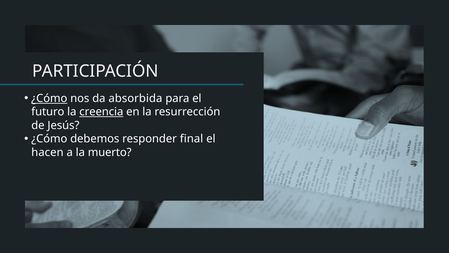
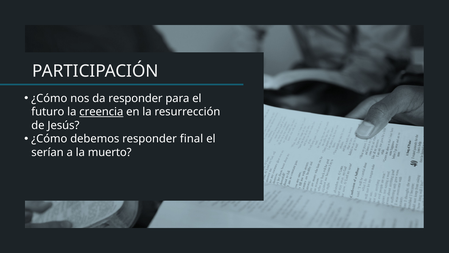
¿Cómo at (49, 98) underline: present -> none
da absorbida: absorbida -> responder
hacen: hacen -> serían
